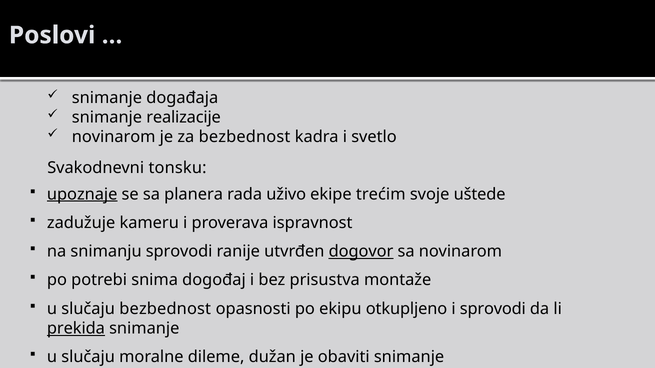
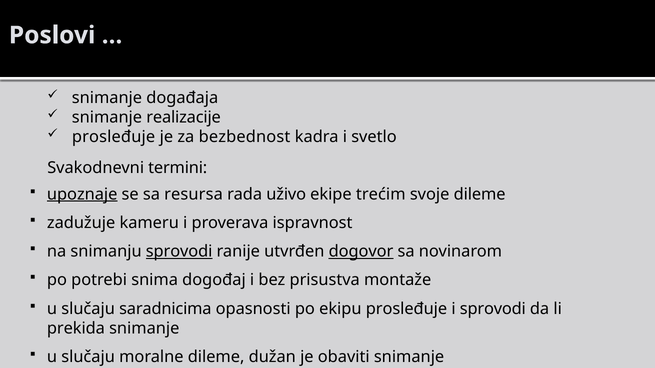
novinarom at (114, 137): novinarom -> prosleđuje
tonsku: tonsku -> termini
planera: planera -> resursa
svoje uštede: uštede -> dileme
sprovodi at (179, 252) underline: none -> present
slučaju bezbednost: bezbednost -> saradnicima
ekipu otkupljeno: otkupljeno -> prosleđuje
prekida underline: present -> none
